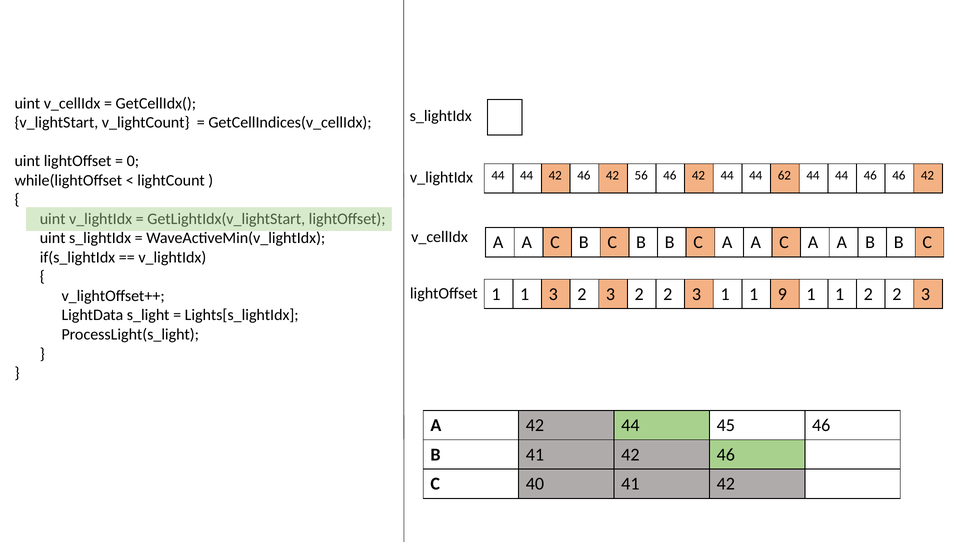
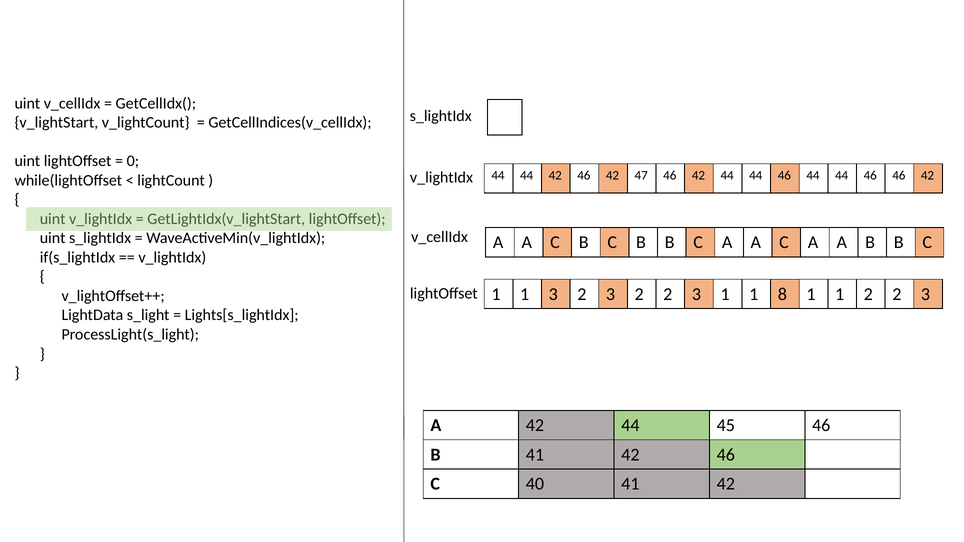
56: 56 -> 47
42 44 44 62: 62 -> 46
9: 9 -> 8
